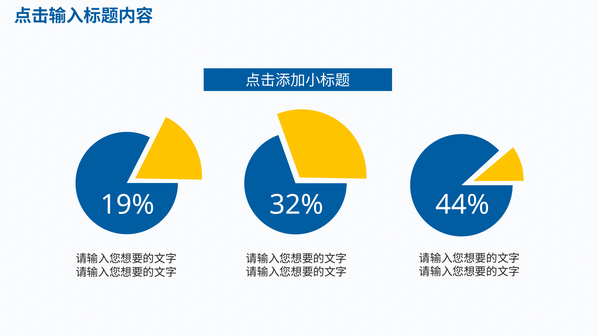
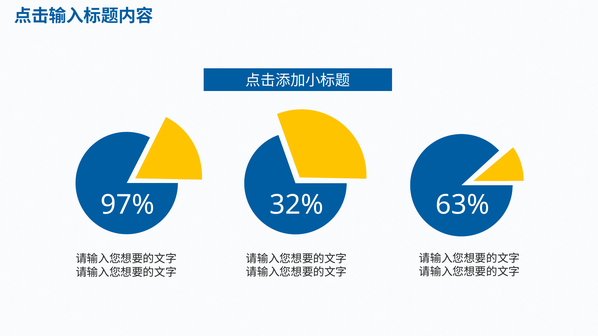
19%: 19% -> 97%
44%: 44% -> 63%
